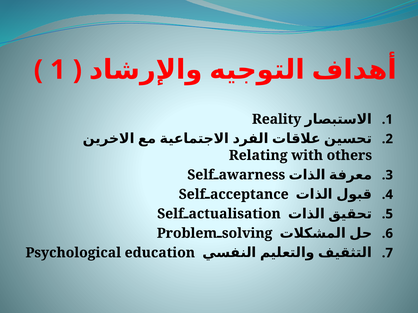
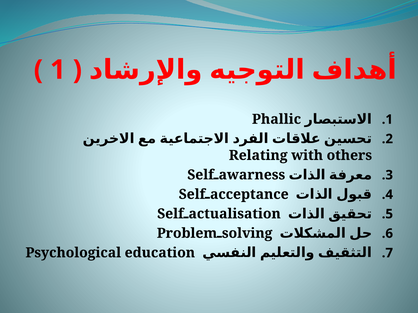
Reality: Reality -> Phallic
